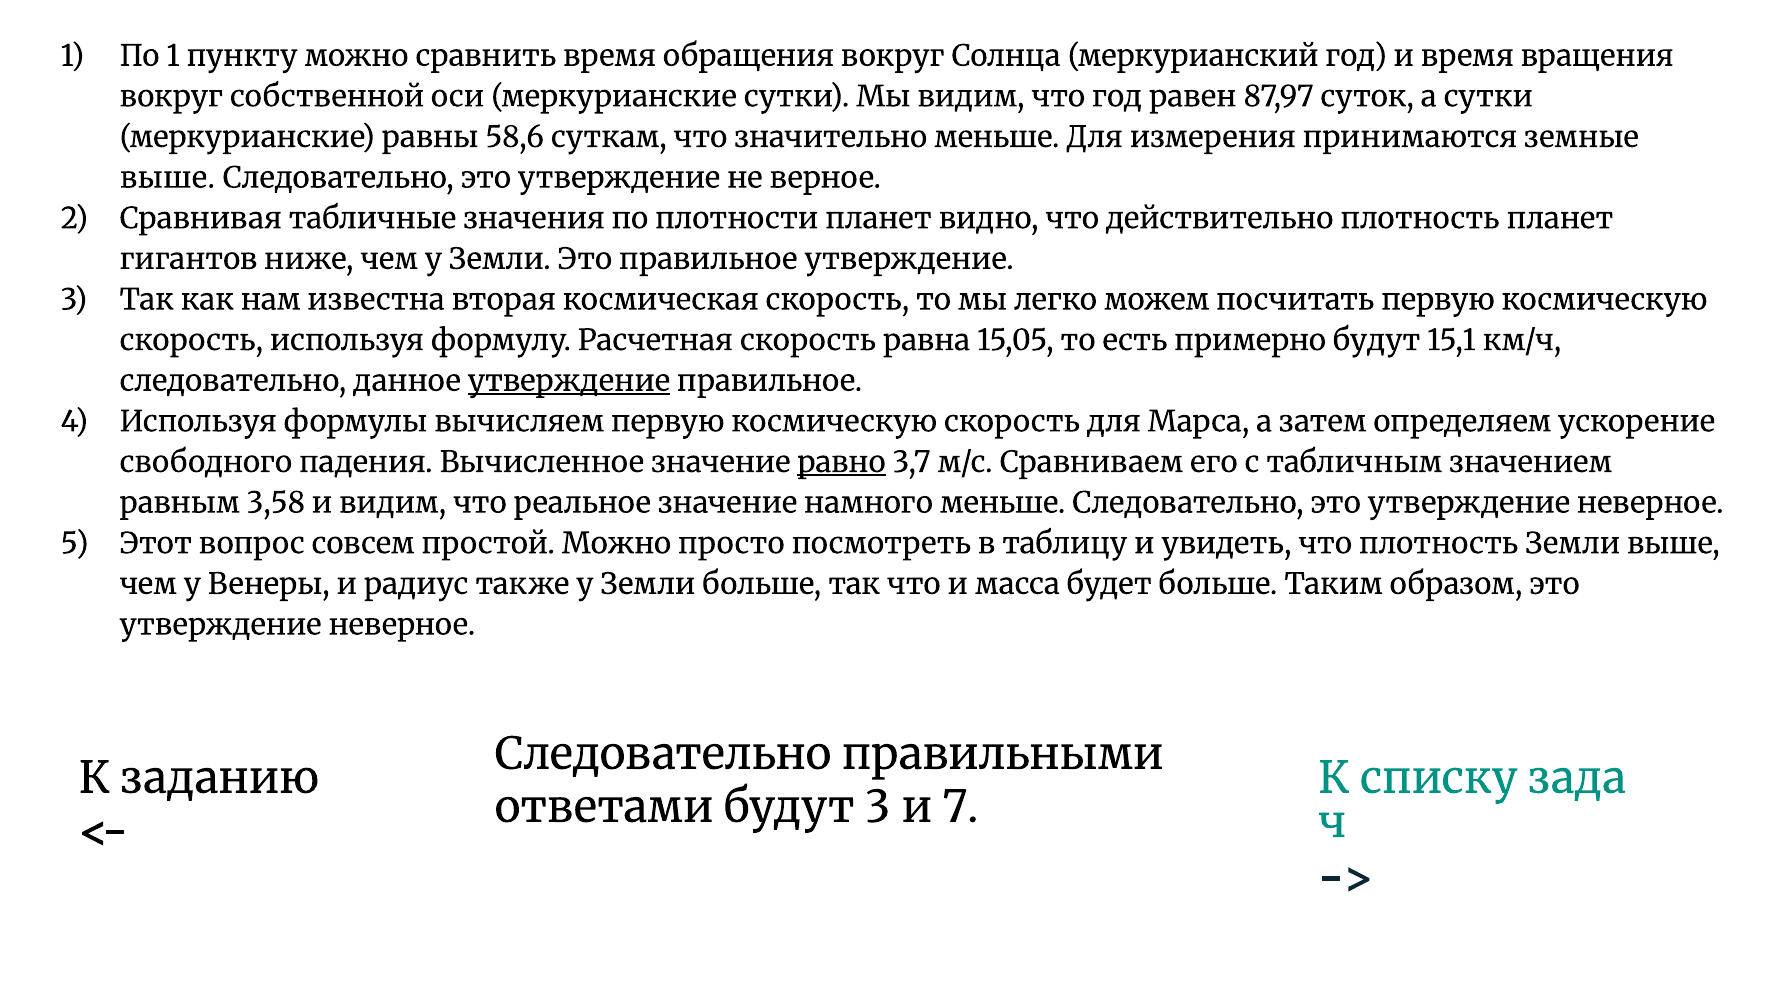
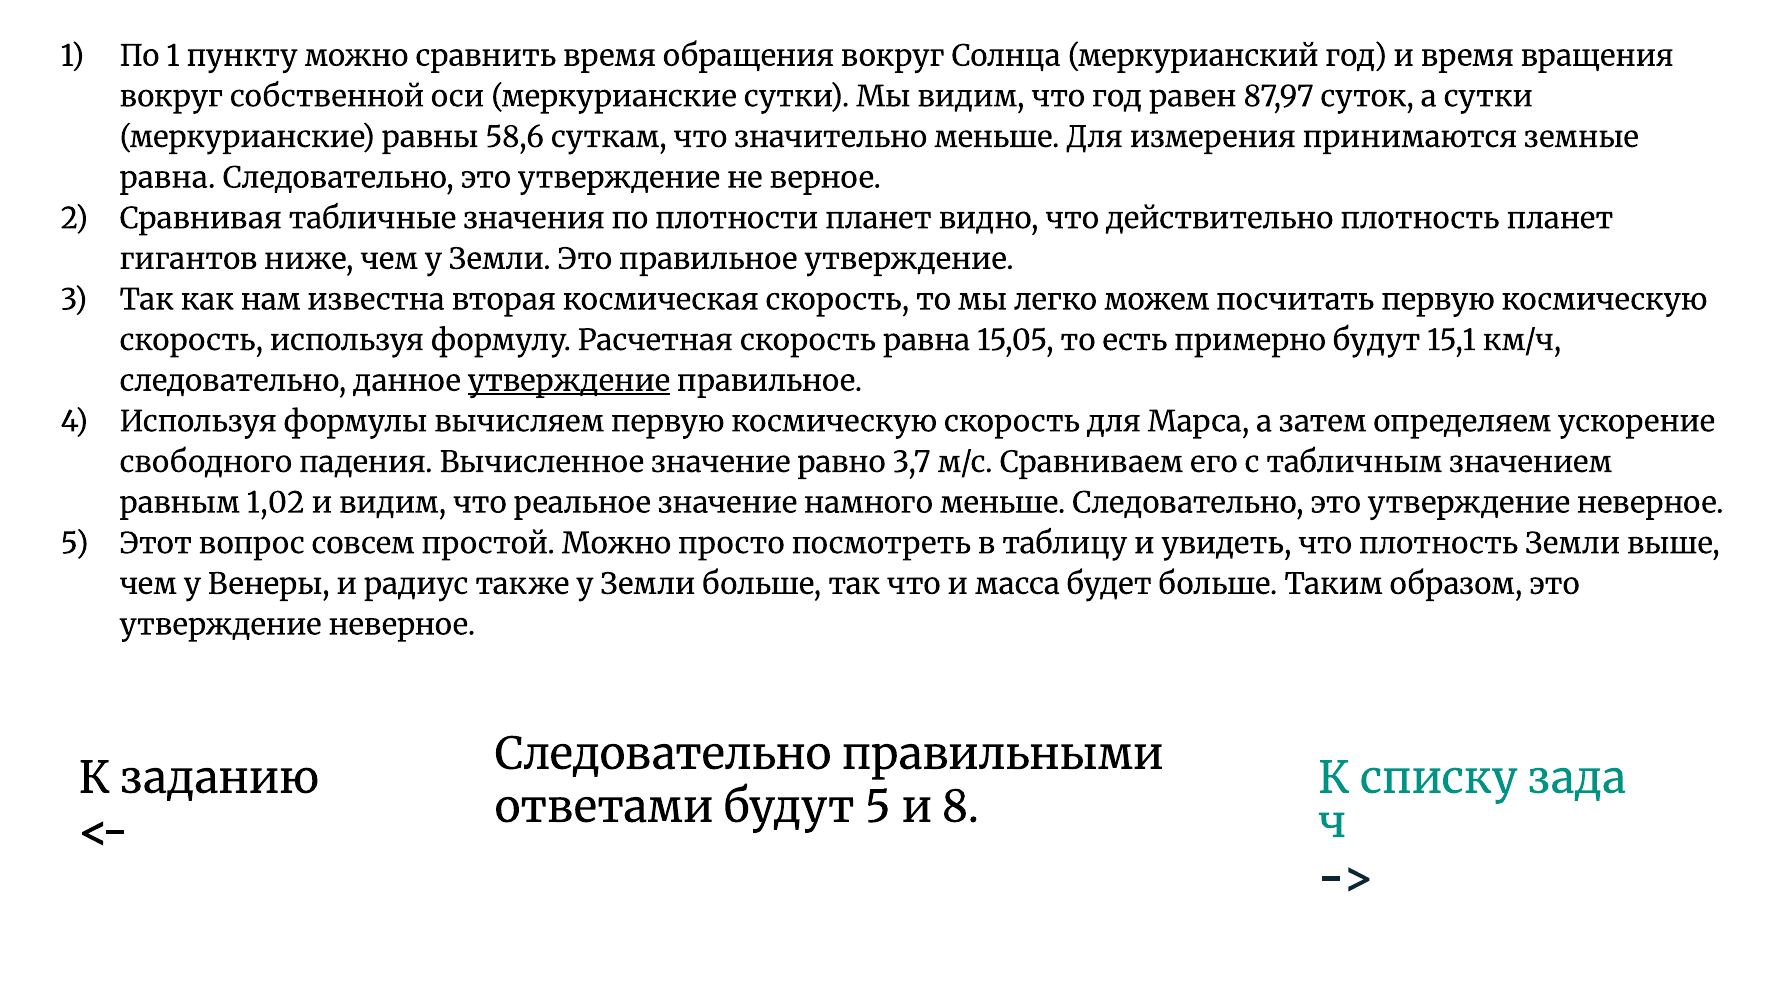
выше at (167, 178): выше -> равна
равно underline: present -> none
3,58: 3,58 -> 1,02
будут 3: 3 -> 5
7: 7 -> 8
